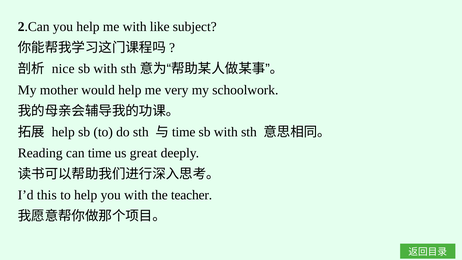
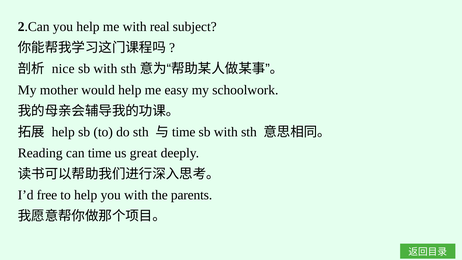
like: like -> real
very: very -> easy
this: this -> free
teacher: teacher -> parents
